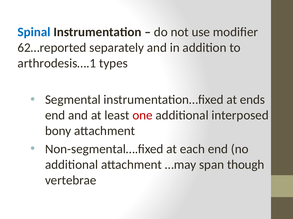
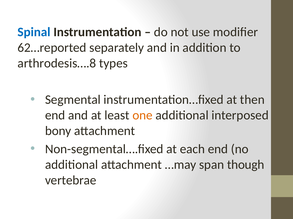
arthrodesis….1: arthrodesis….1 -> arthrodesis….8
ends: ends -> then
one colour: red -> orange
